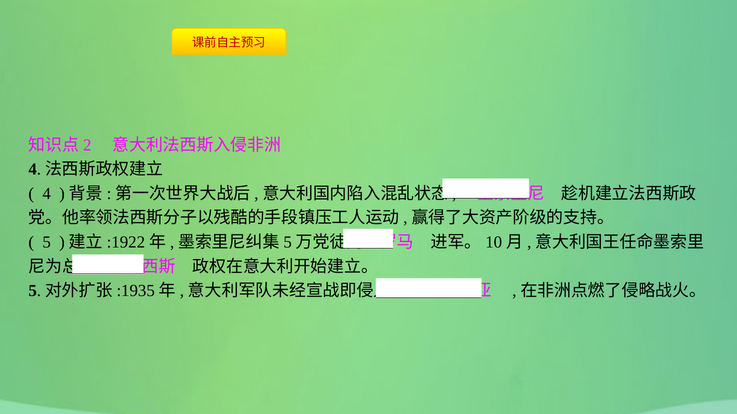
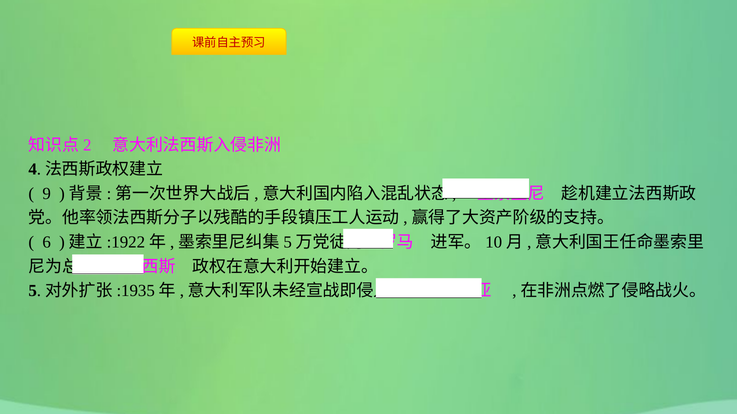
4: 4 -> 9
5: 5 -> 6
